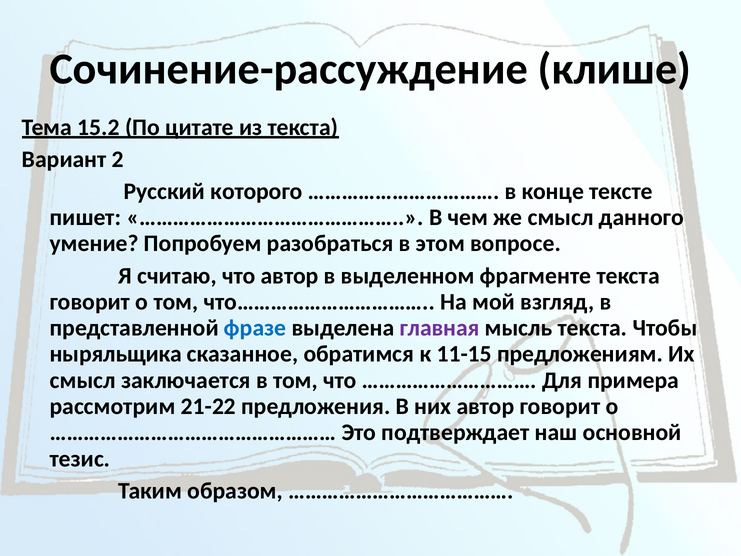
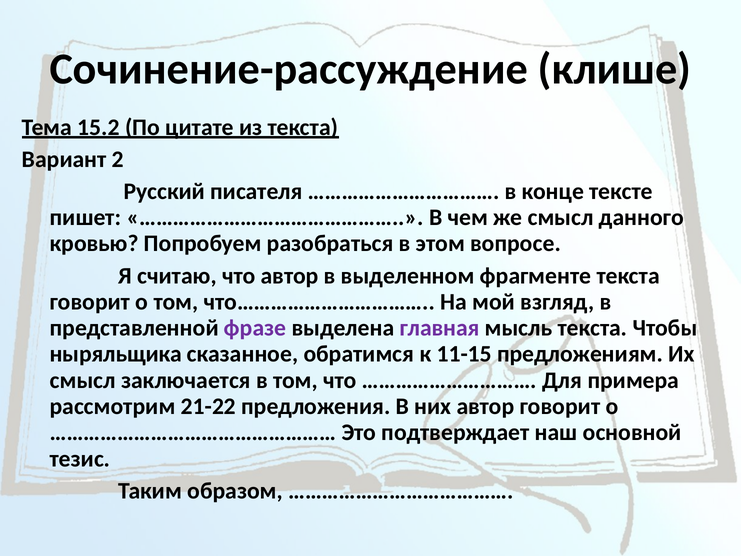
которого: которого -> писателя
умение: умение -> кровью
фразе colour: blue -> purple
